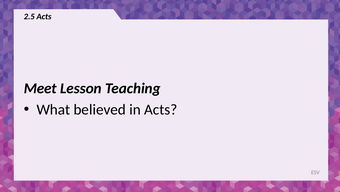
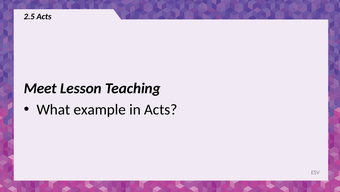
believed: believed -> example
